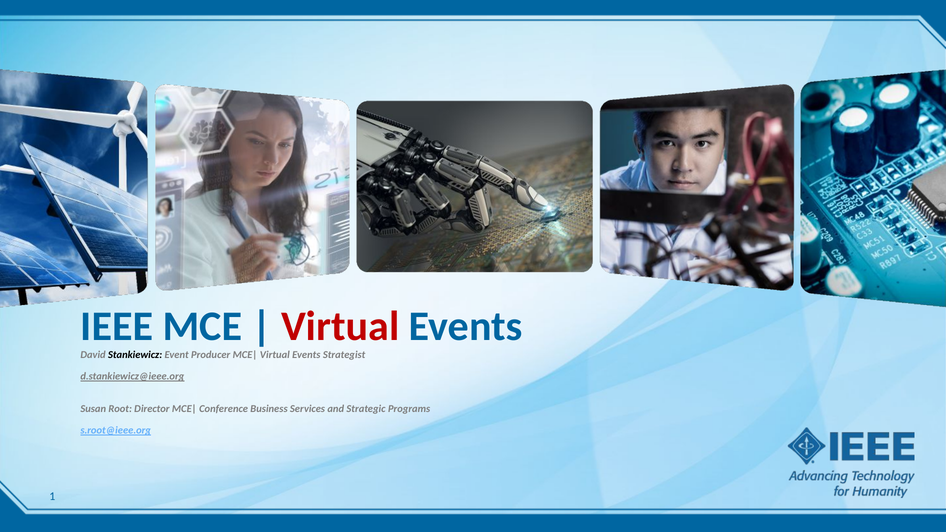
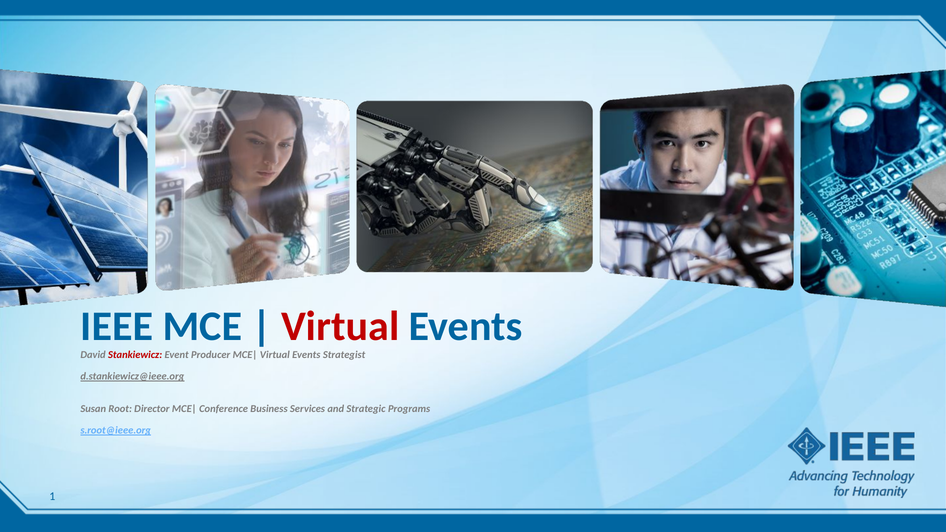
Stankiewicz colour: black -> red
